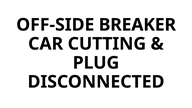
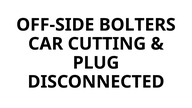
BREAKER: BREAKER -> BOLTERS
